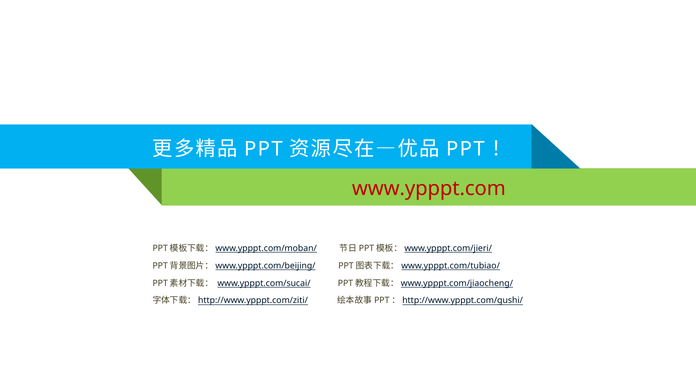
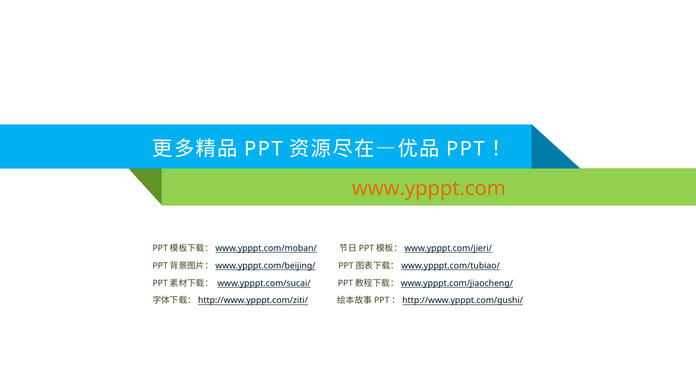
www.ypppt.com colour: red -> orange
